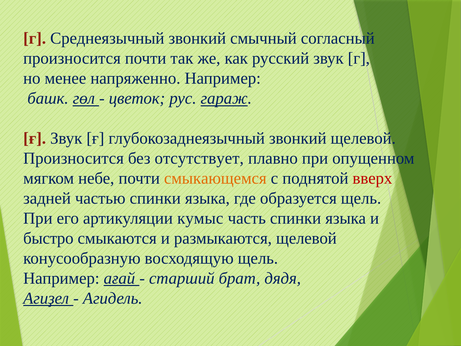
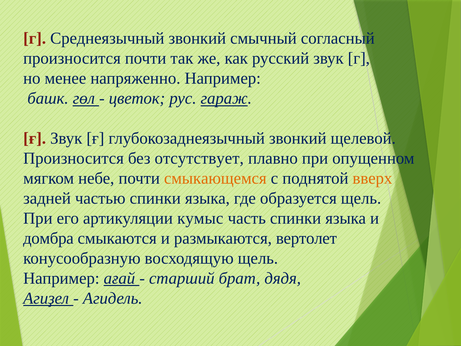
вверх colour: red -> orange
быстро: быстро -> домбра
размыкаются щелевой: щелевой -> вертолет
